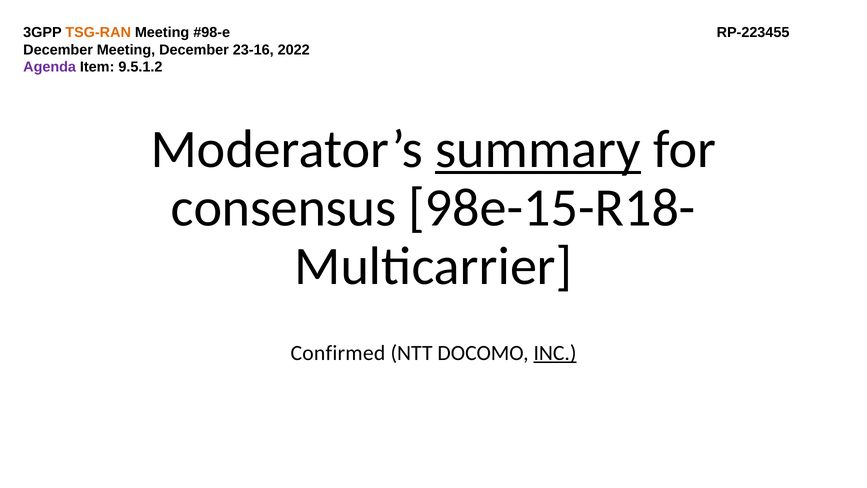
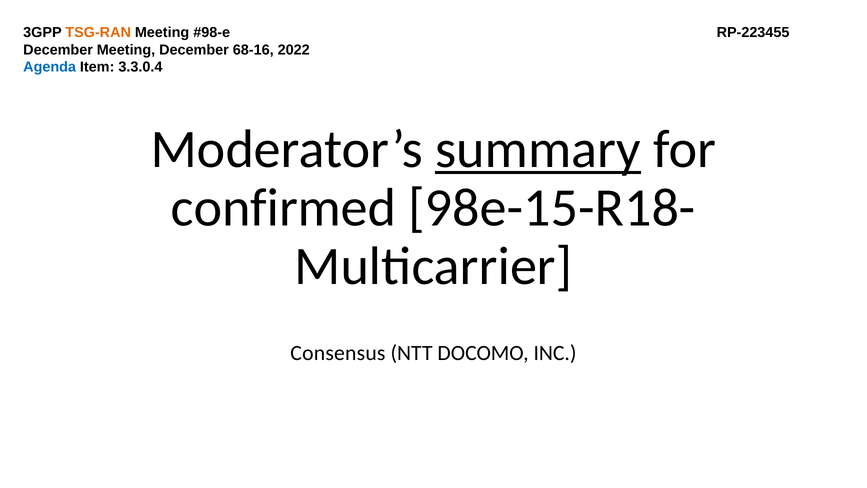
23-16: 23-16 -> 68-16
Agenda colour: purple -> blue
9.5.1.2: 9.5.1.2 -> 3.3.0.4
consensus: consensus -> confirmed
Confirmed: Confirmed -> Consensus
INC underline: present -> none
